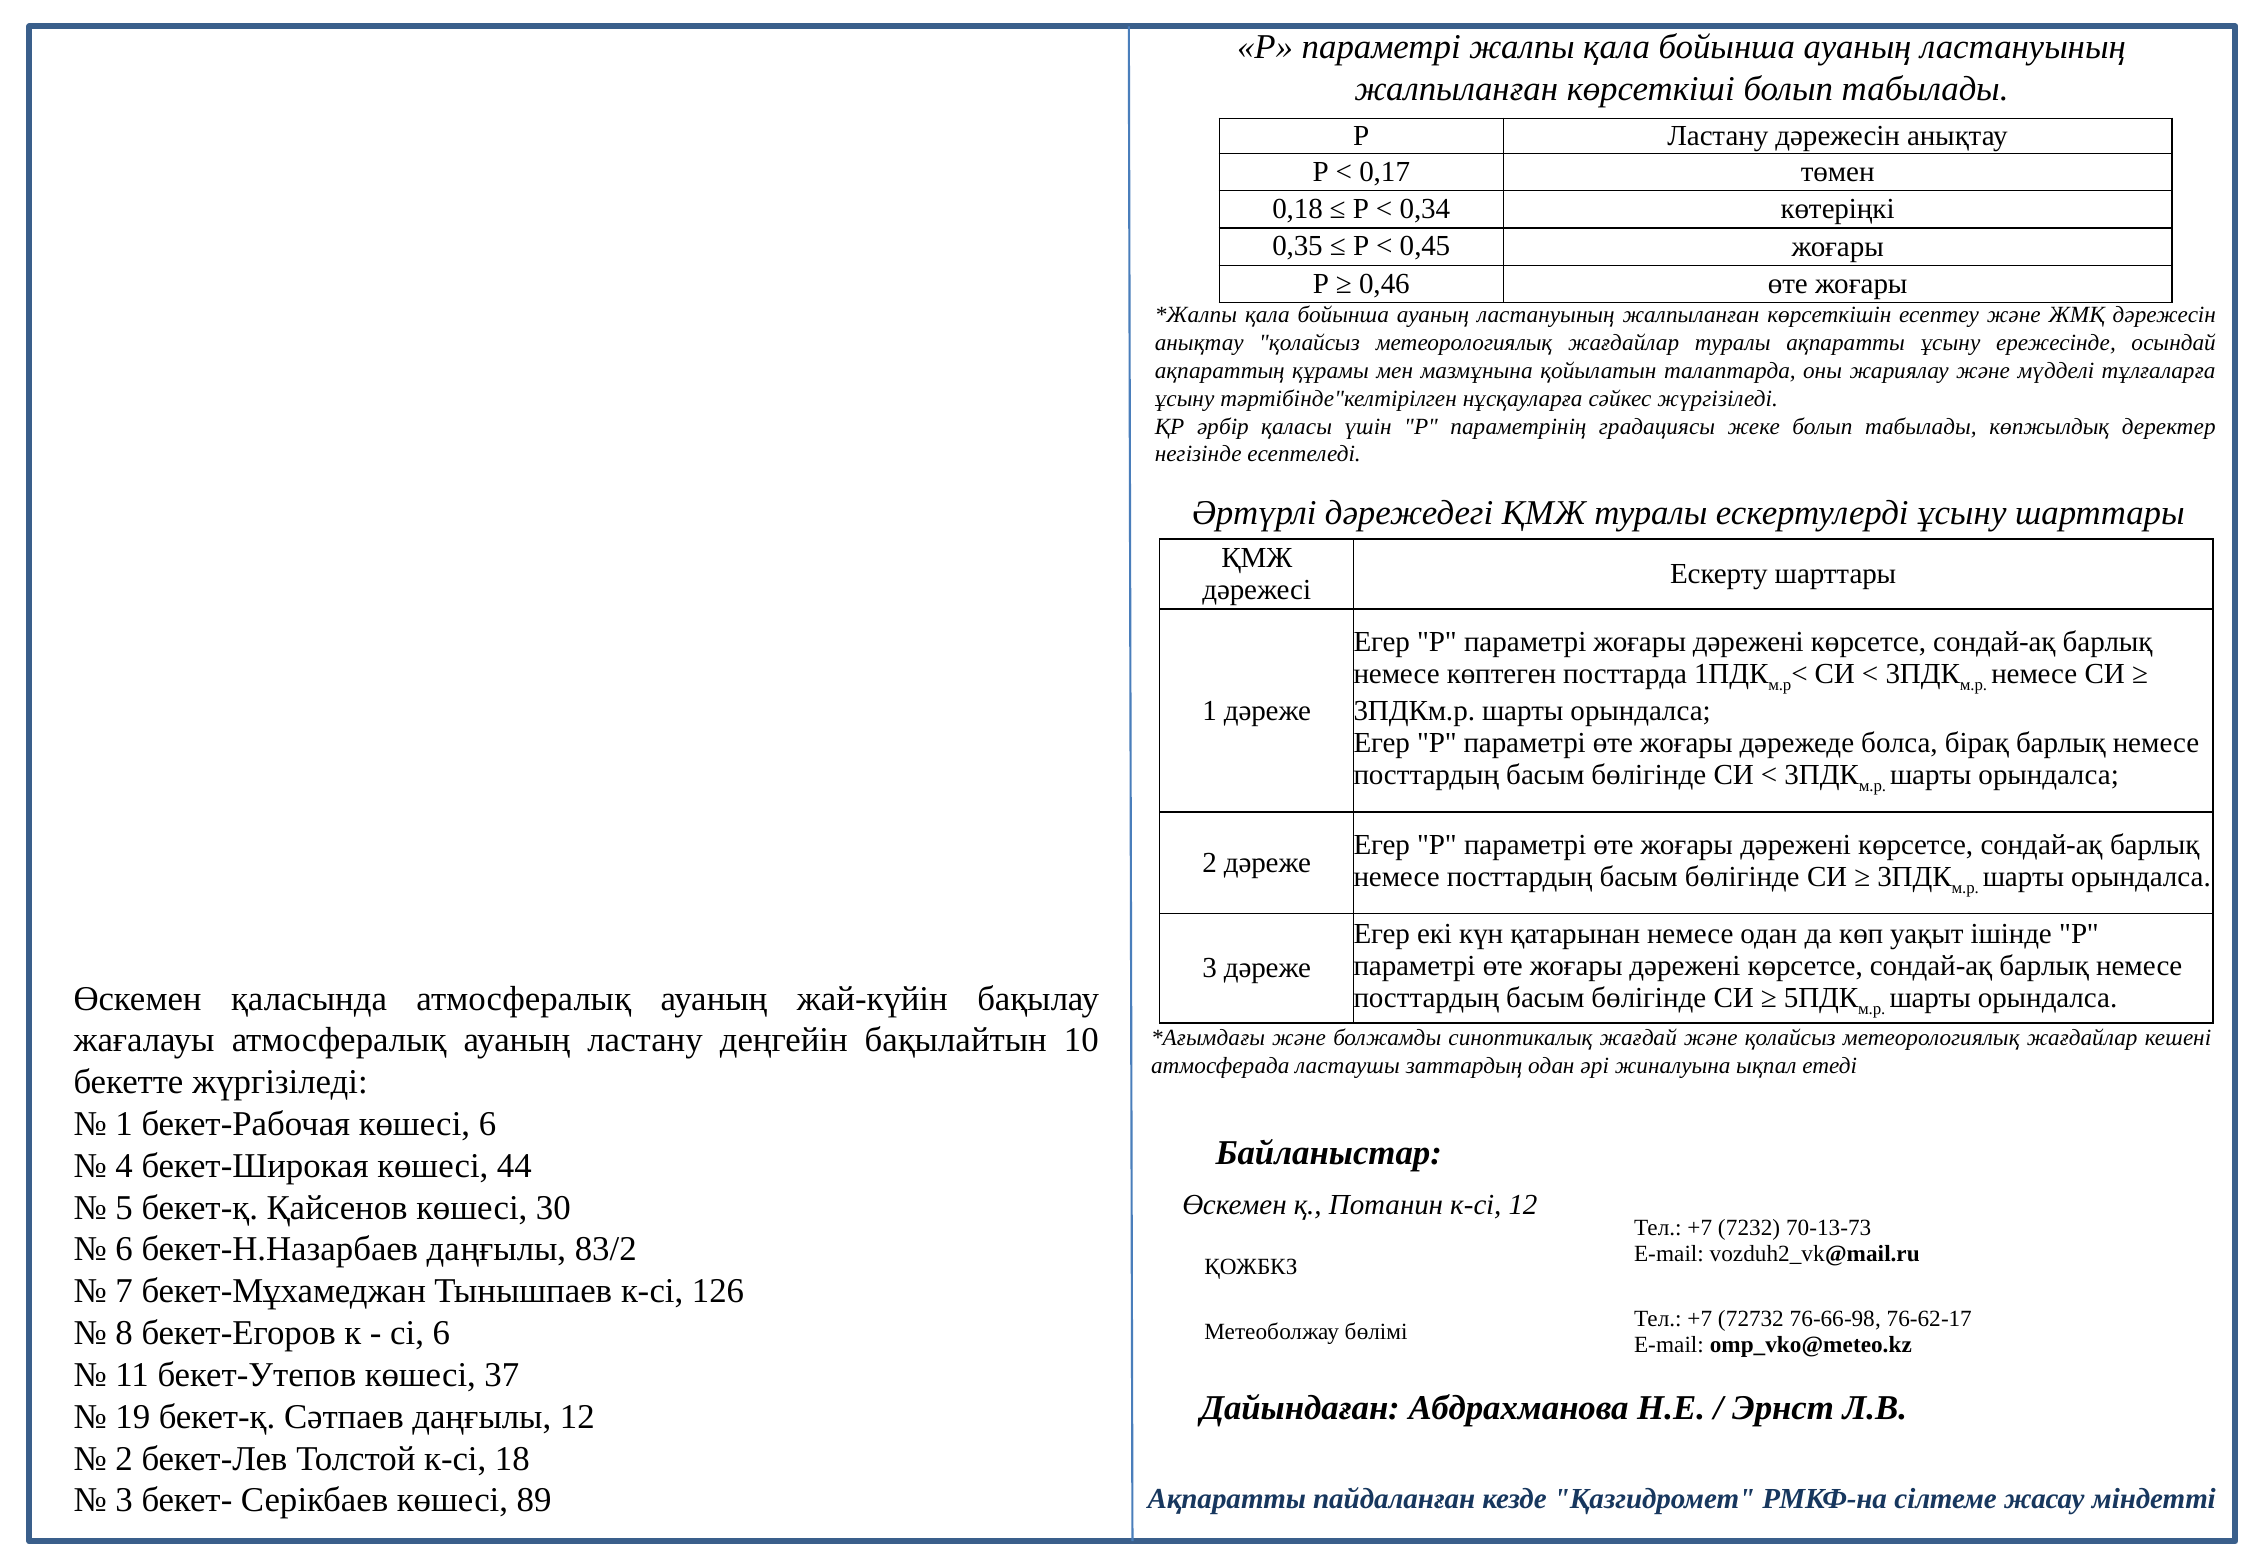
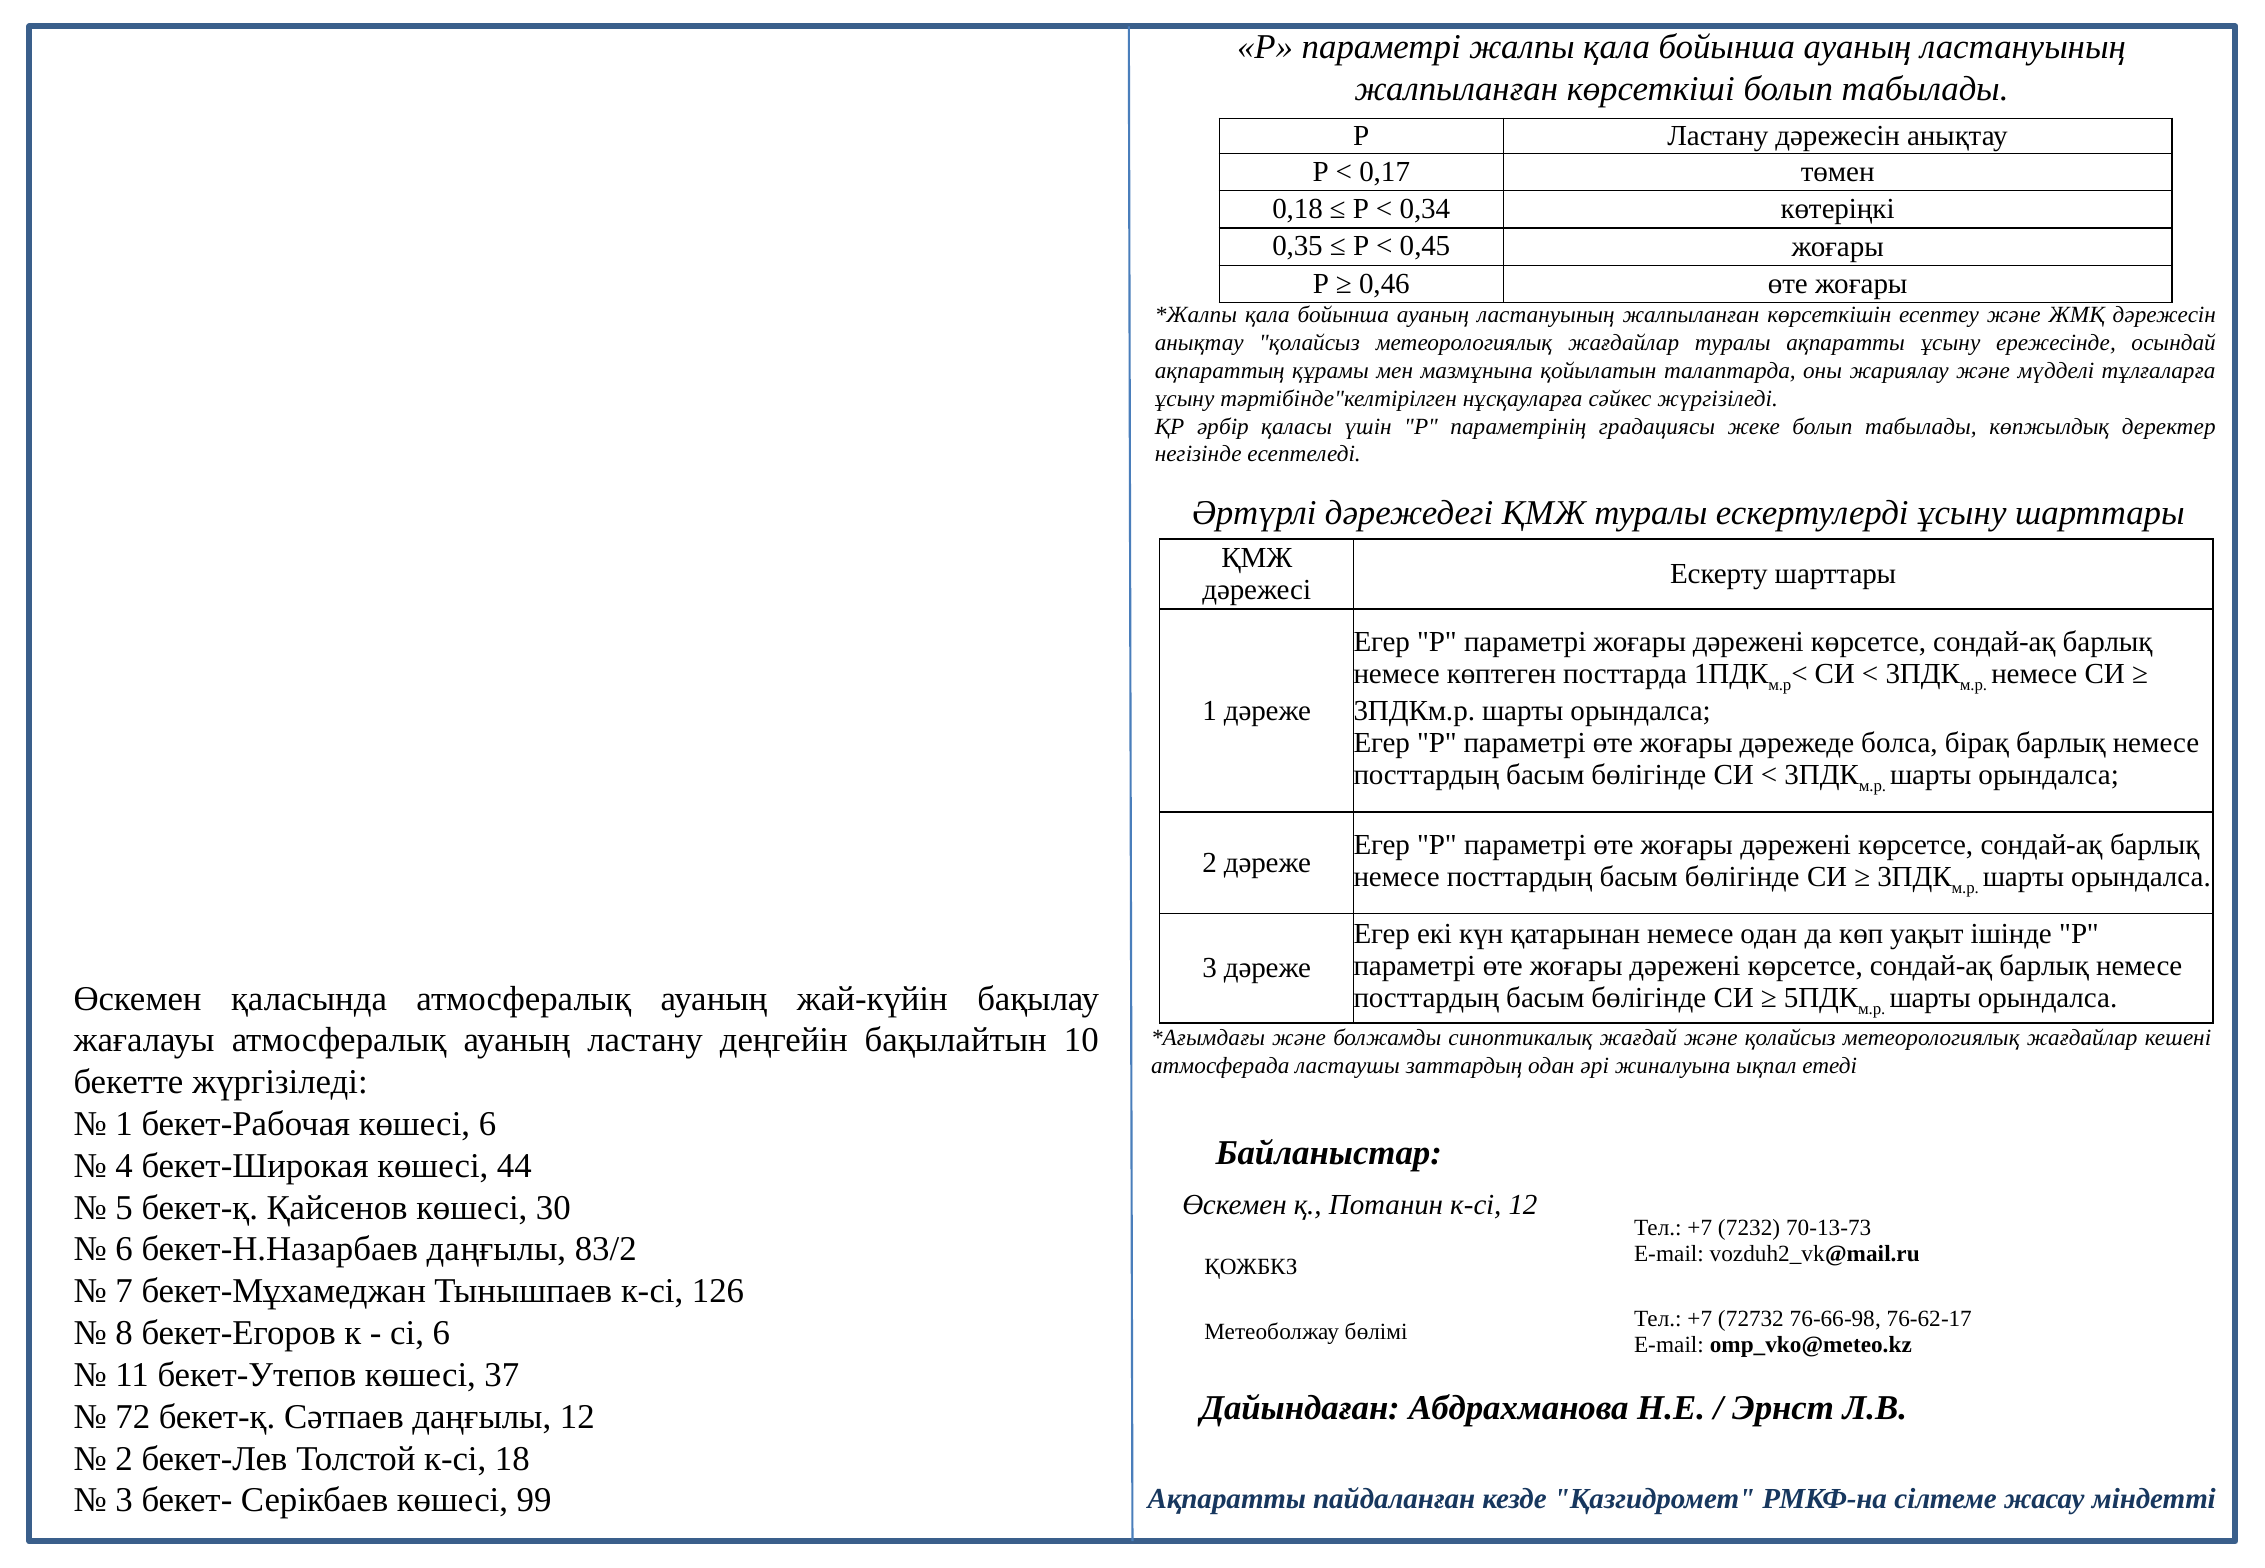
19: 19 -> 72
89: 89 -> 99
